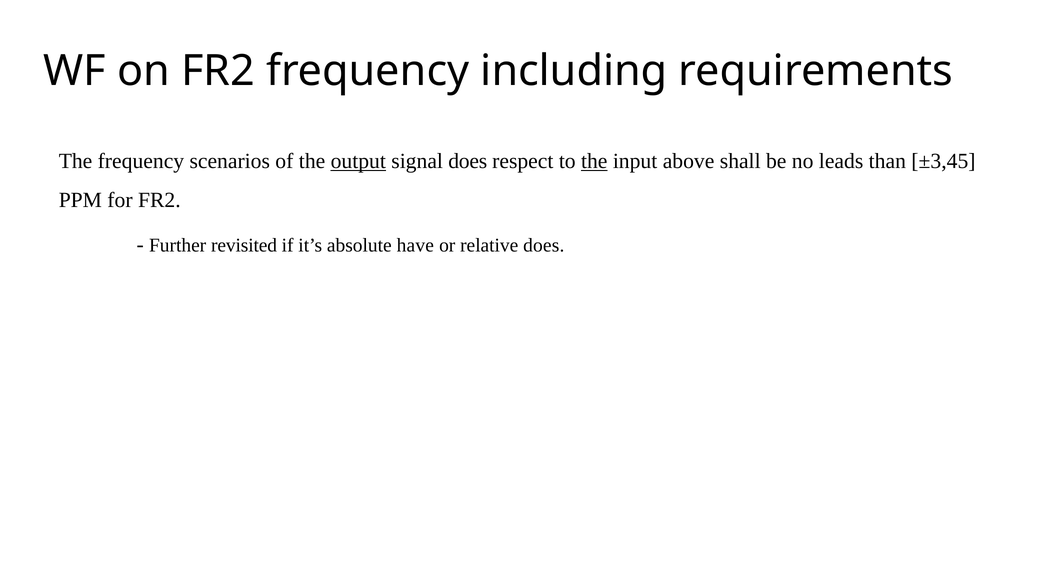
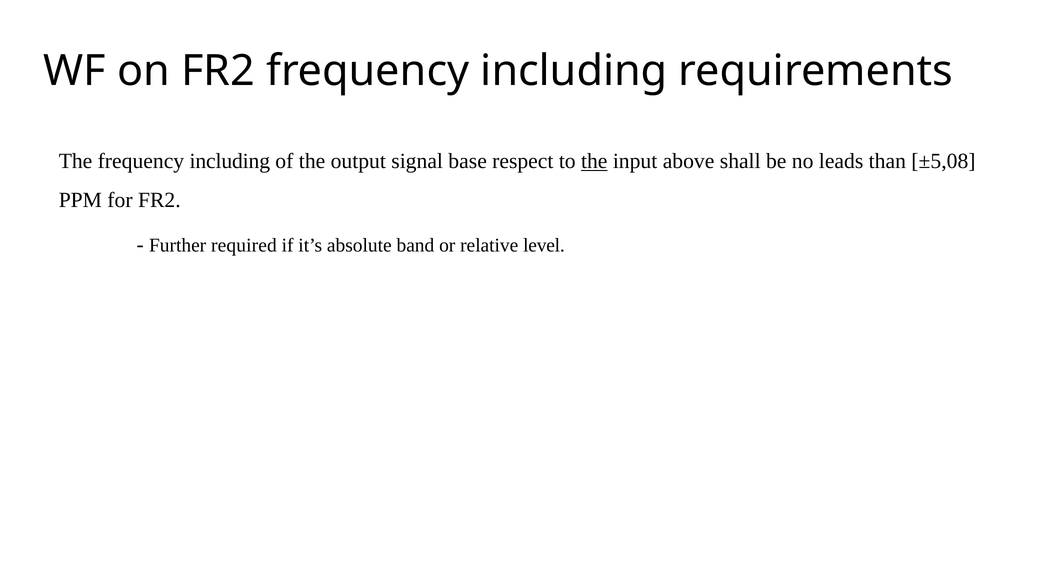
The frequency scenarios: scenarios -> including
output underline: present -> none
signal does: does -> base
±3,45: ±3,45 -> ±5,08
revisited: revisited -> required
have: have -> band
relative does: does -> level
